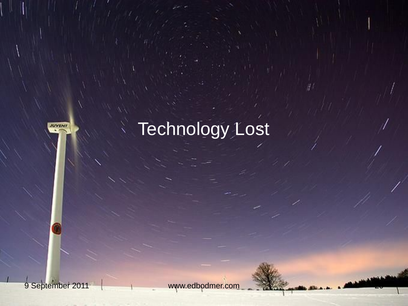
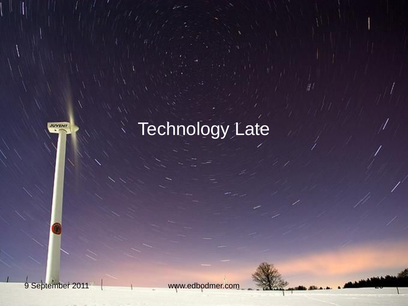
Lost: Lost -> Late
